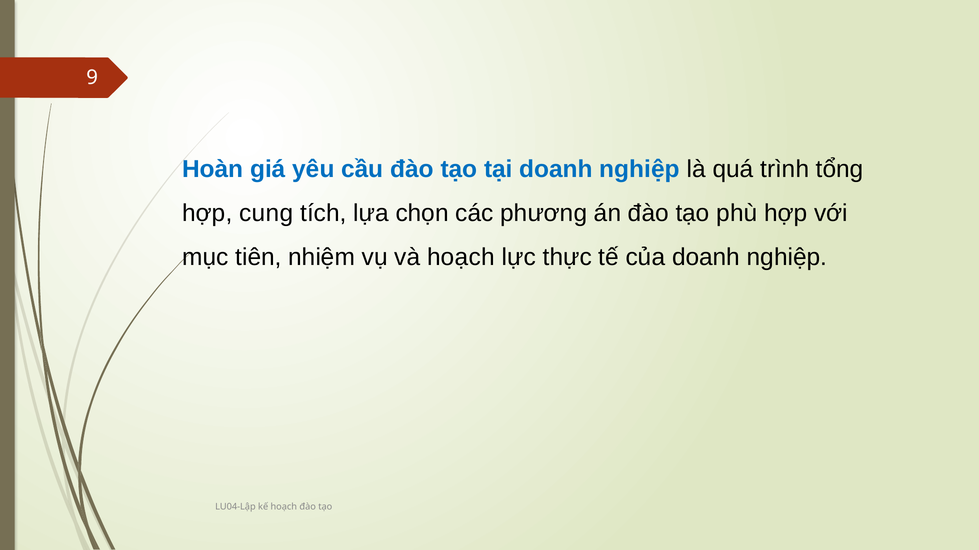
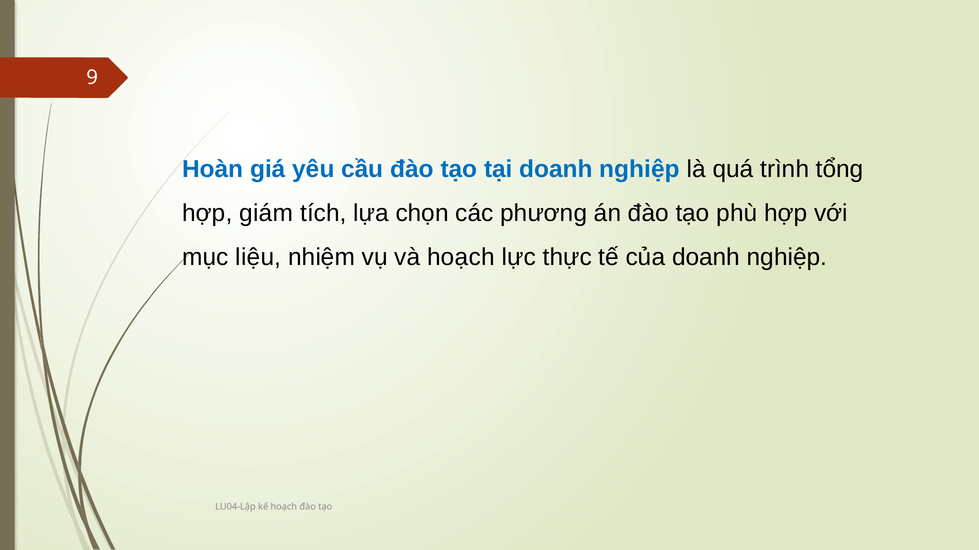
cung: cung -> giám
tiên: tiên -> liệu
